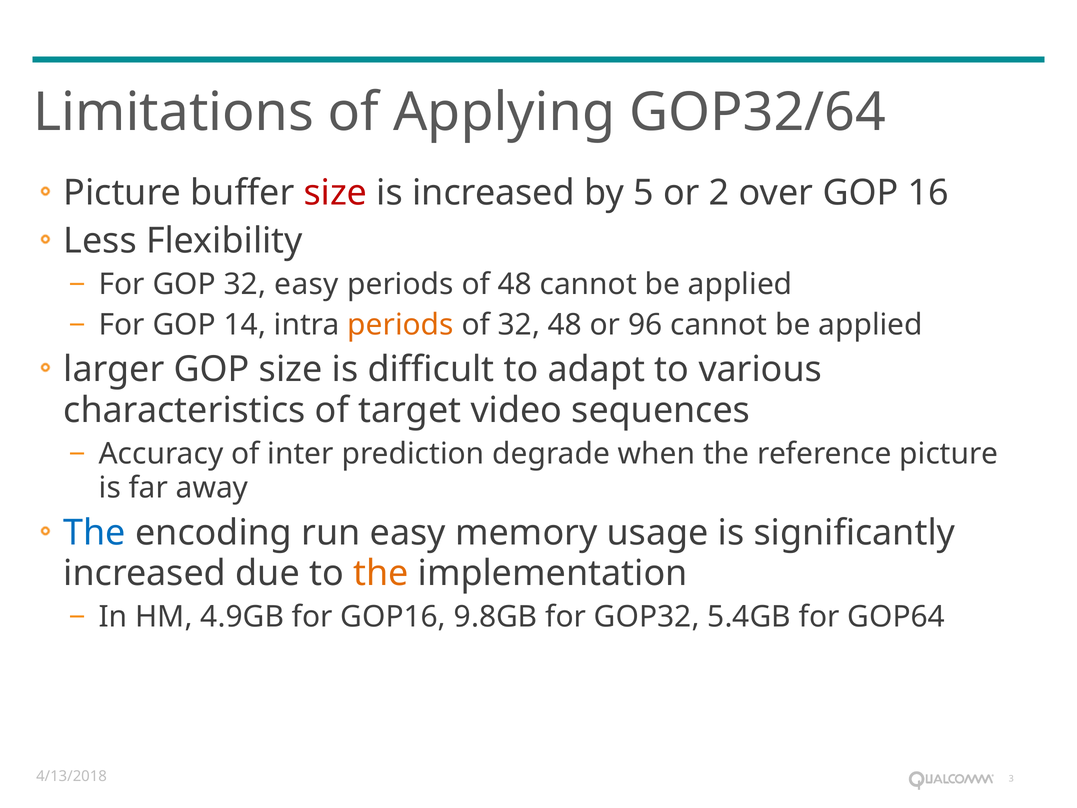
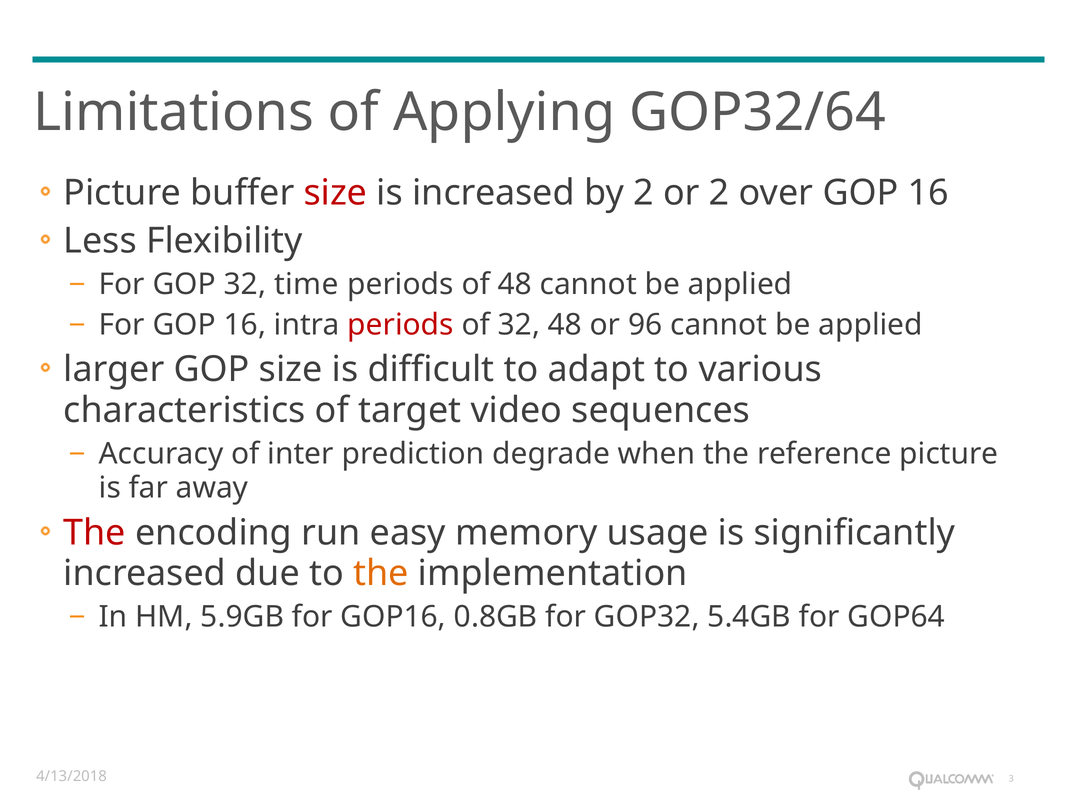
by 5: 5 -> 2
32 easy: easy -> time
For GOP 14: 14 -> 16
periods at (400, 325) colour: orange -> red
The at (95, 533) colour: blue -> red
4.9GB: 4.9GB -> 5.9GB
9.8GB: 9.8GB -> 0.8GB
